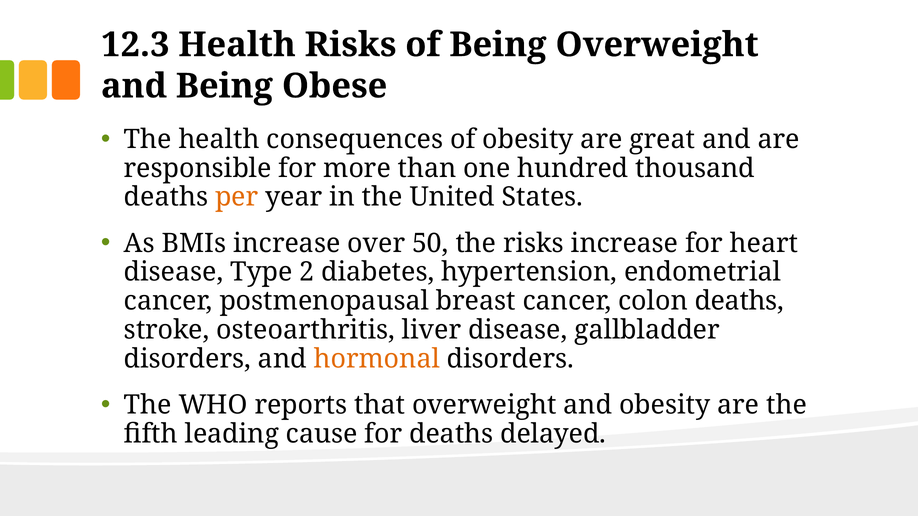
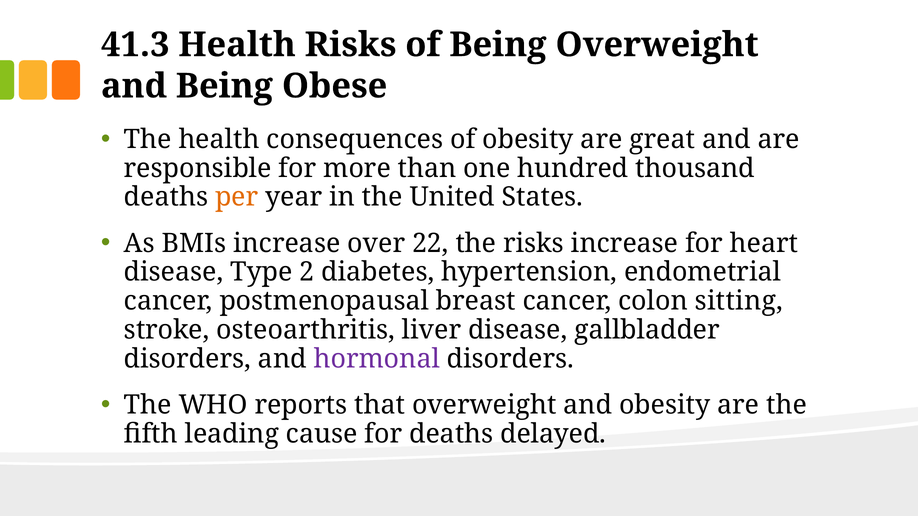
12.3: 12.3 -> 41.3
50: 50 -> 22
colon deaths: deaths -> sitting
hormonal colour: orange -> purple
